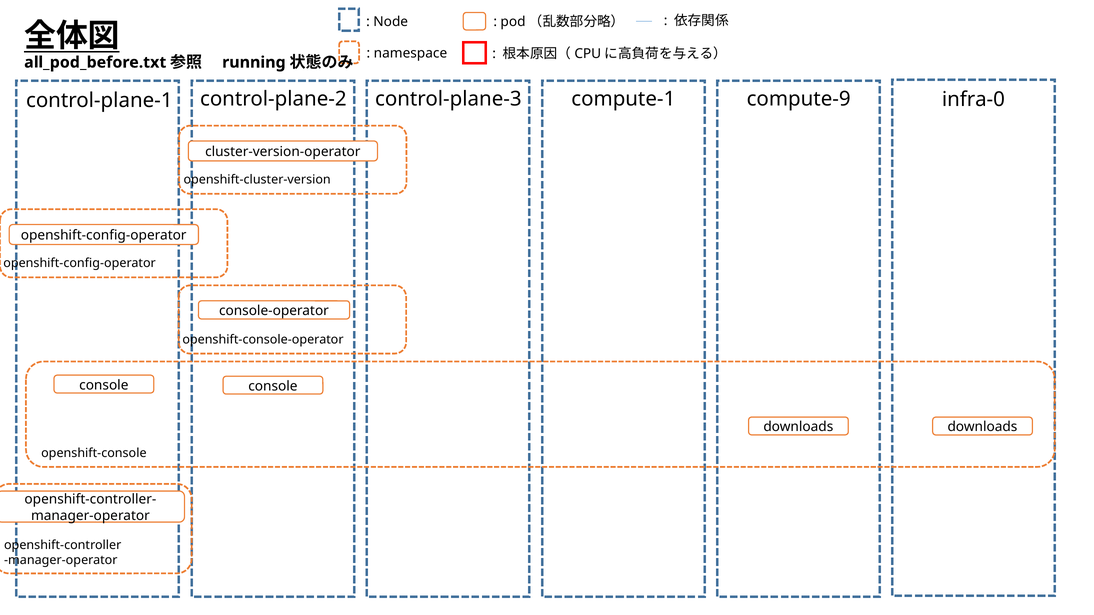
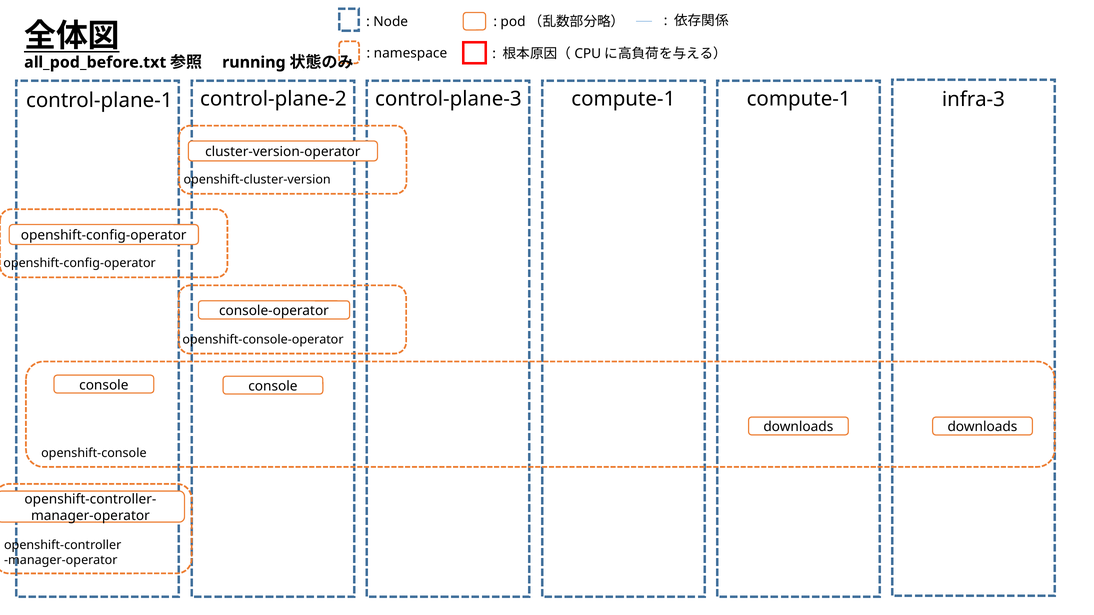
compute-1 compute-9: compute-9 -> compute-1
infra-0: infra-0 -> infra-3
